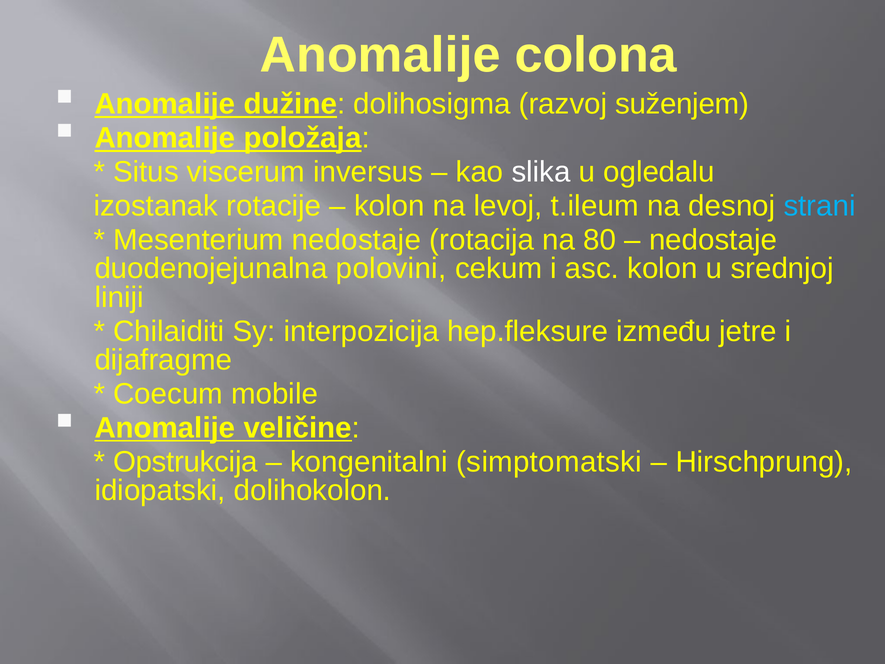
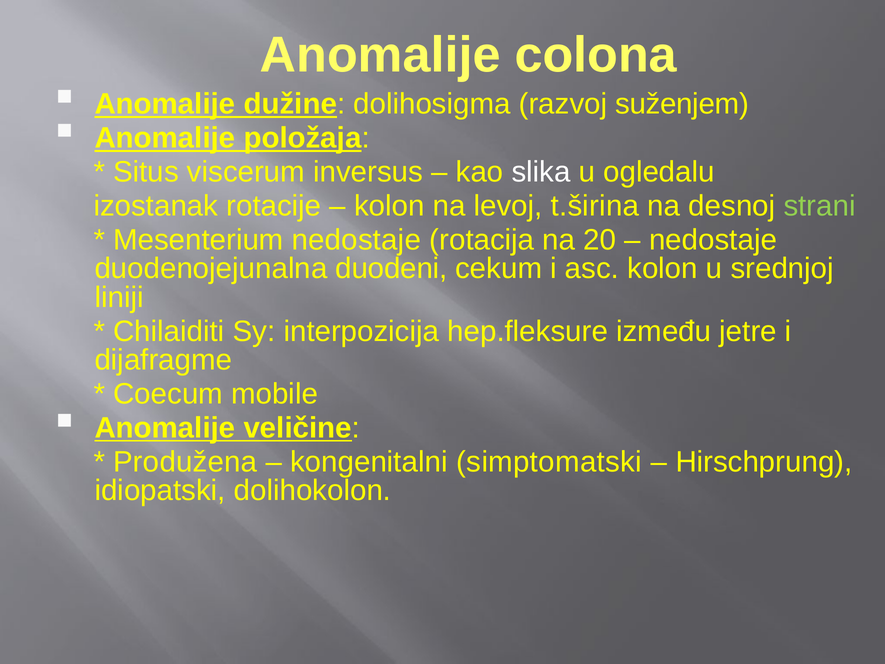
t.ileum: t.ileum -> t.širina
strani colour: light blue -> light green
80: 80 -> 20
polovini: polovini -> duodeni
Opstrukcija: Opstrukcija -> Produžena
